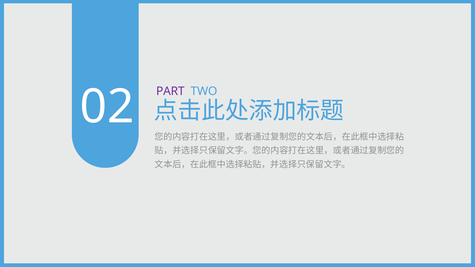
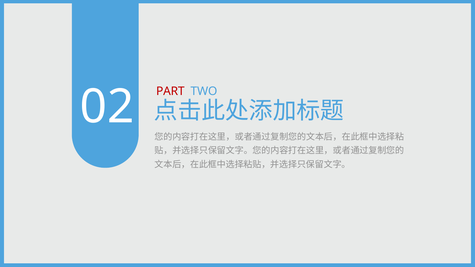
PART colour: purple -> red
